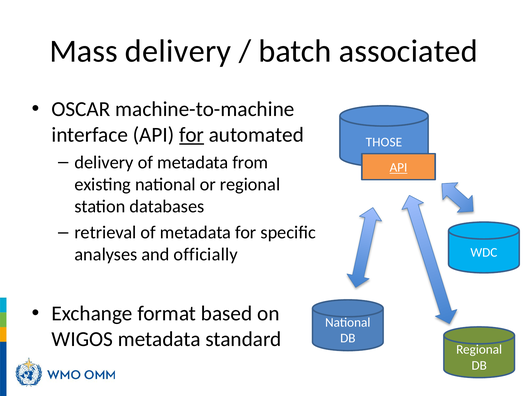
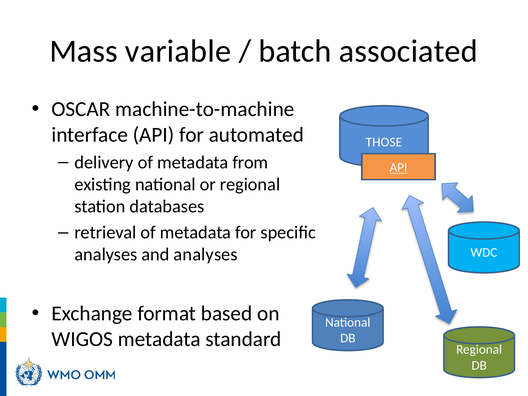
Mass delivery: delivery -> variable
for at (192, 135) underline: present -> none
and officially: officially -> analyses
